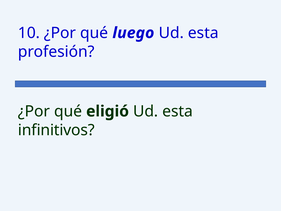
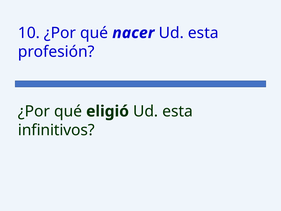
luego: luego -> nacer
